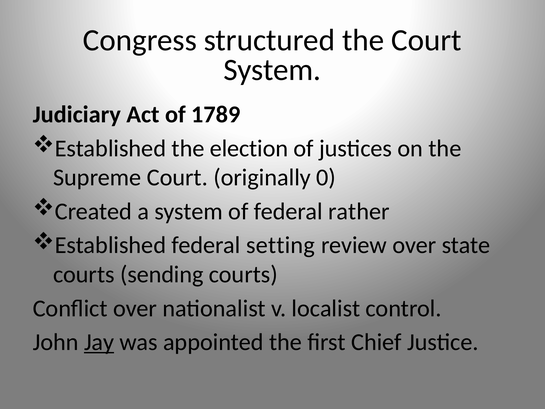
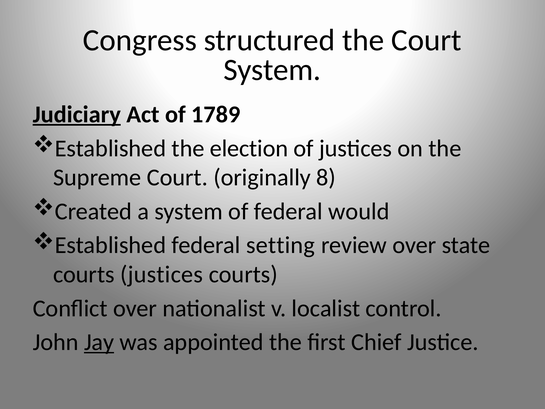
Judiciary underline: none -> present
0: 0 -> 8
rather: rather -> would
courts sending: sending -> justices
